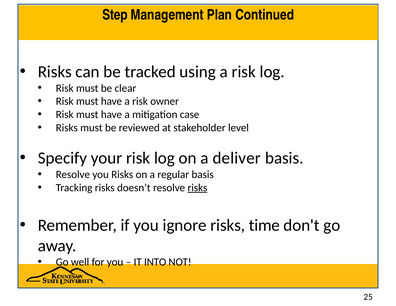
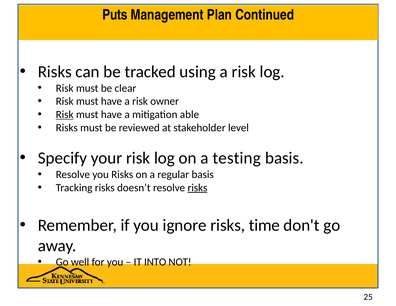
Step: Step -> Puts
Risk at (65, 115) underline: none -> present
case: case -> able
deliver: deliver -> testing
